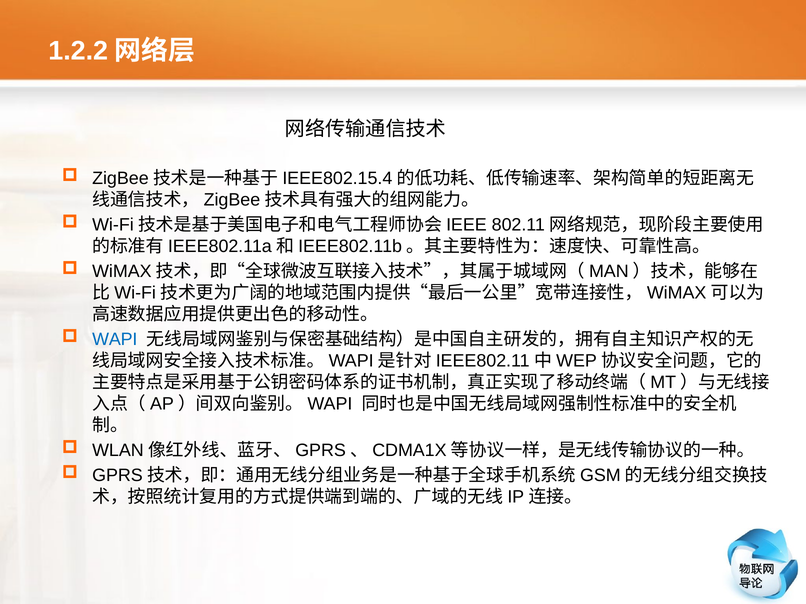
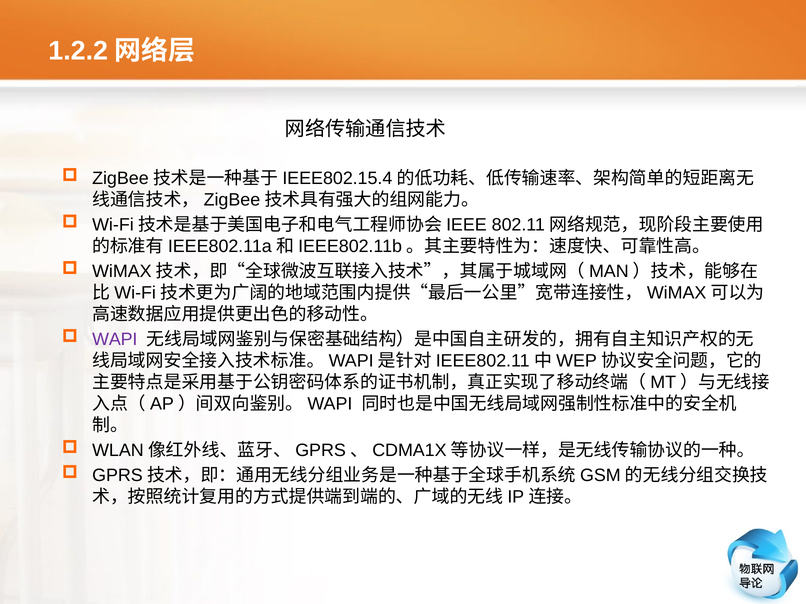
WAPI colour: blue -> purple
